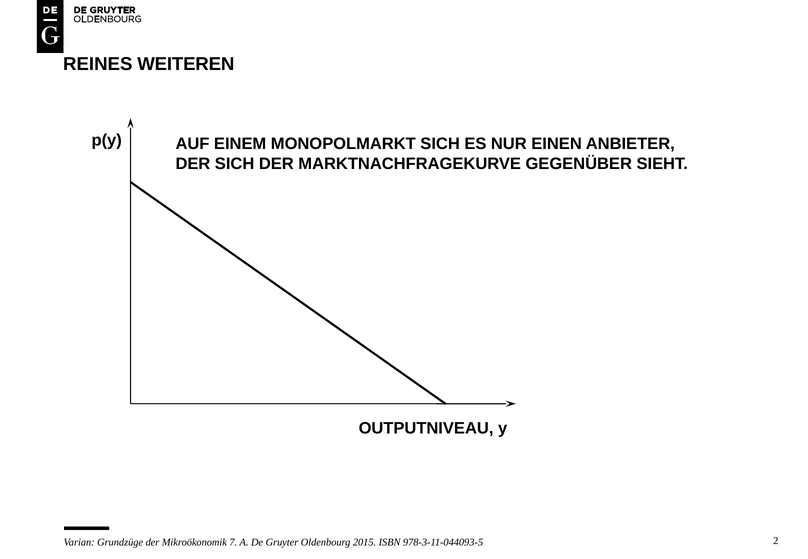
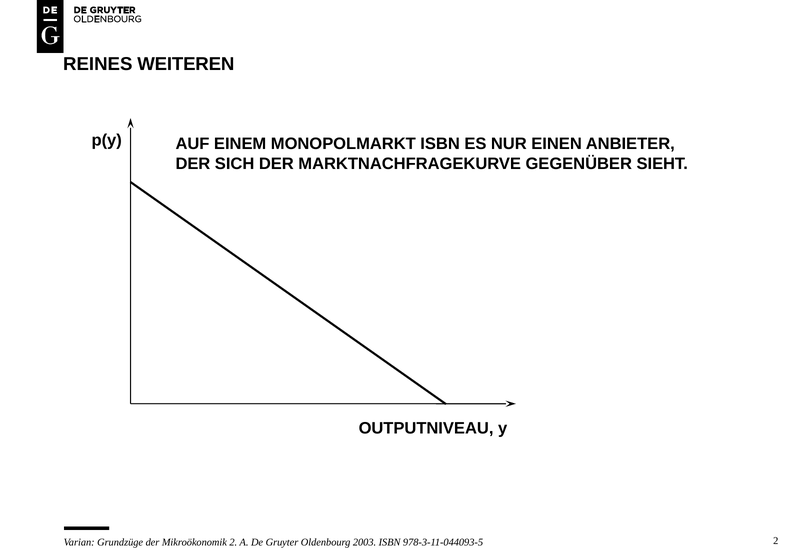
MONOPOLMARKT SICH: SICH -> ISBN
Mikroökonomik 7: 7 -> 2
2015: 2015 -> 2003
